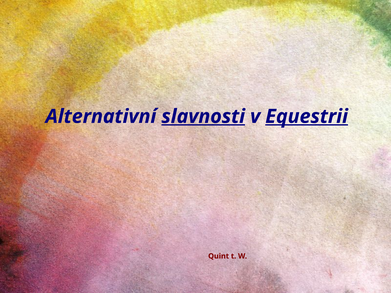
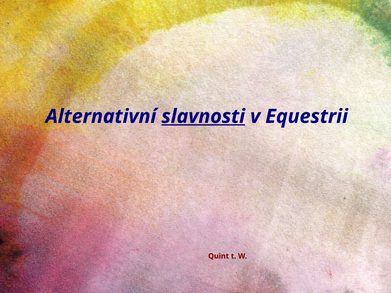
Equestrii underline: present -> none
